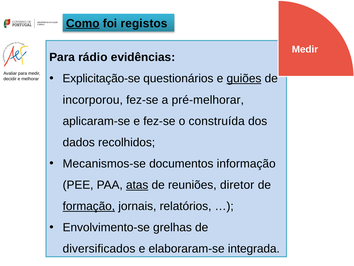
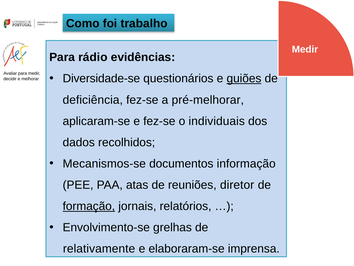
Como underline: present -> none
registos: registos -> trabalho
Explicitação-se: Explicitação-se -> Diversidade-se
incorporou: incorporou -> deficiência
construída: construída -> individuais
atas underline: present -> none
diversificados: diversificados -> relativamente
integrada: integrada -> imprensa
